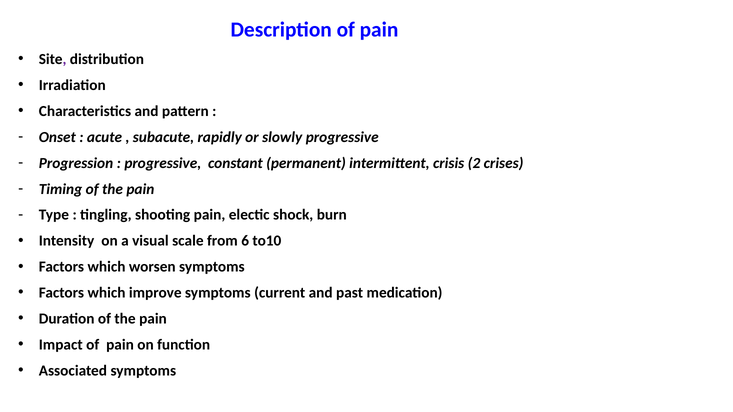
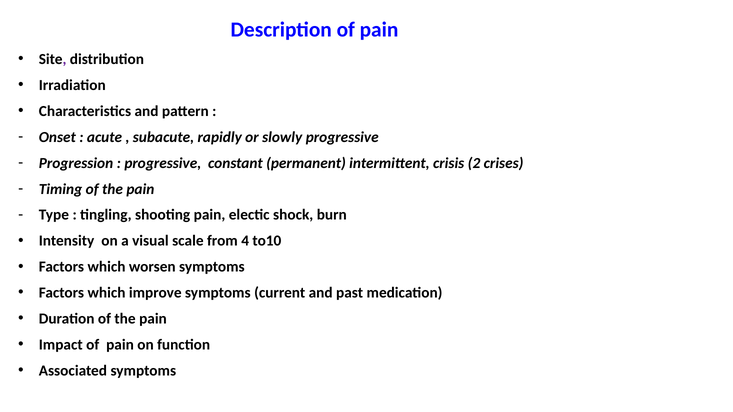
6: 6 -> 4
